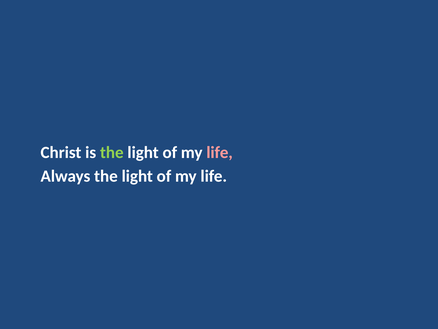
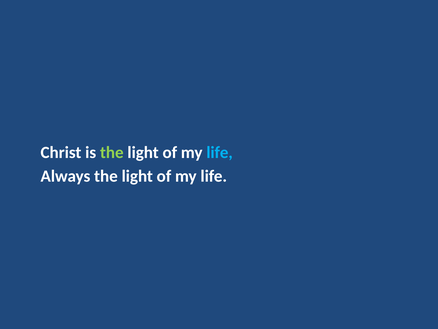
life at (220, 152) colour: pink -> light blue
